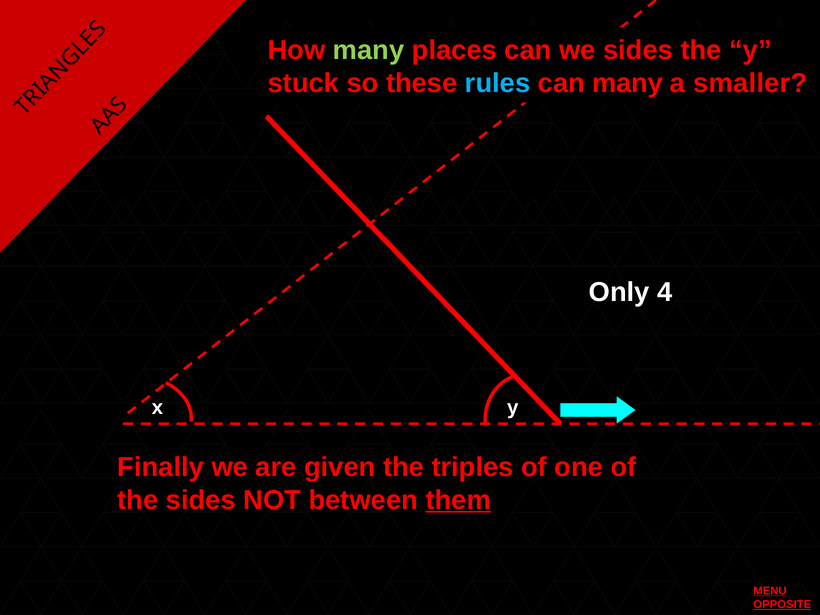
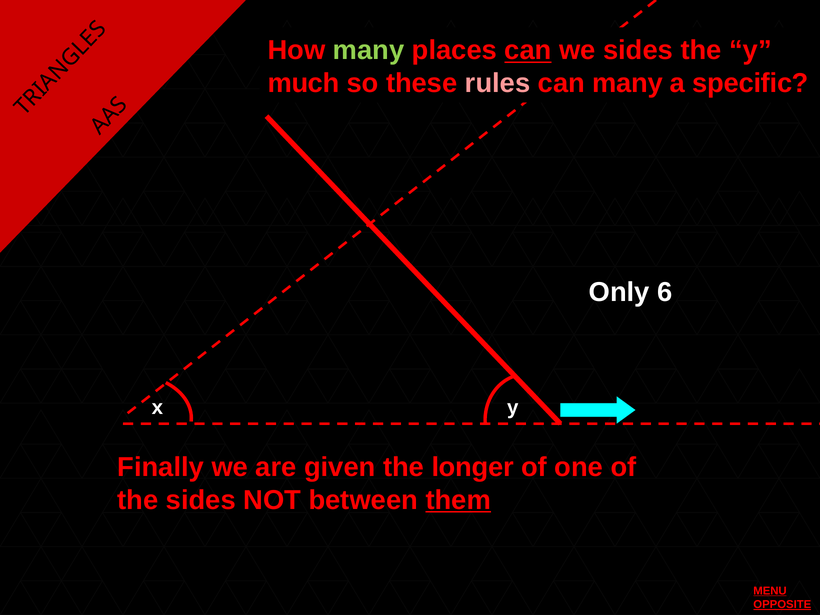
can at (528, 50) underline: none -> present
stuck: stuck -> much
rules colour: light blue -> pink
smaller: smaller -> specific
4: 4 -> 6
triples: triples -> longer
